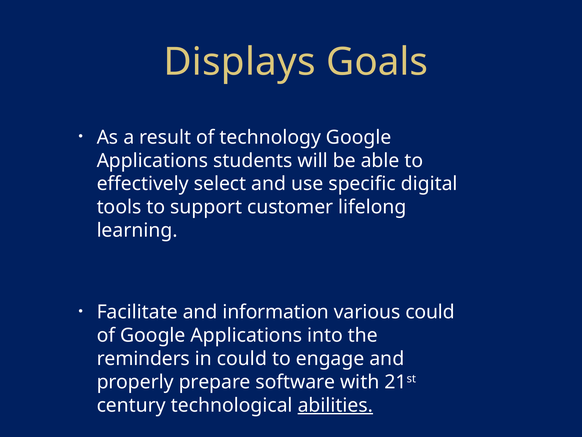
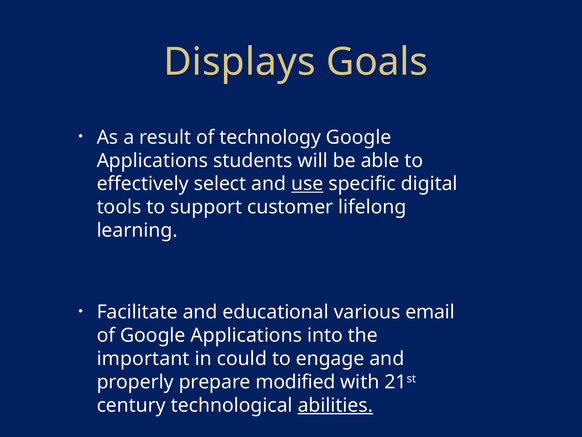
use underline: none -> present
information: information -> educational
various could: could -> email
reminders: reminders -> important
software: software -> modified
